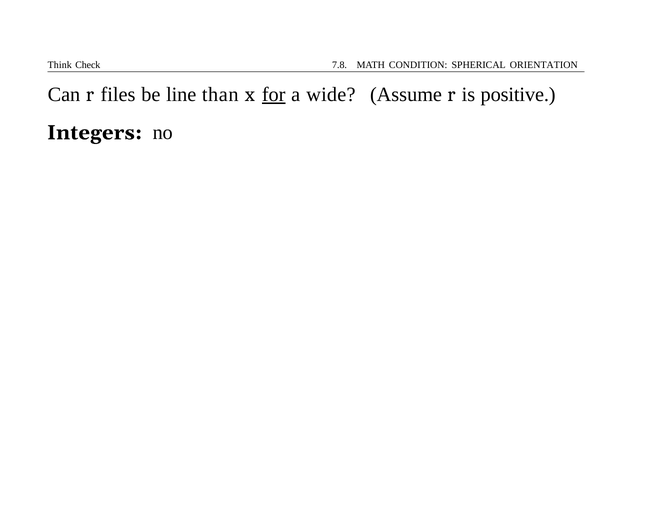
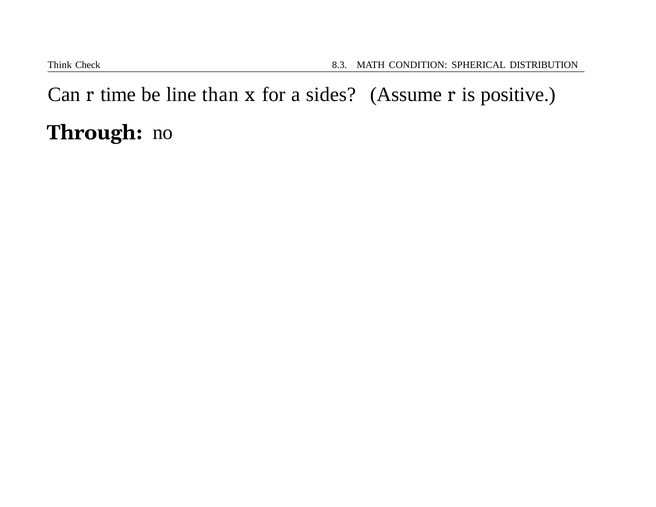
7.8: 7.8 -> 8.3
ORIENTATION: ORIENTATION -> DISTRIBUTION
files: files -> time
for underline: present -> none
wide: wide -> sides
Integers: Integers -> Through
